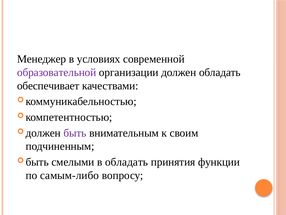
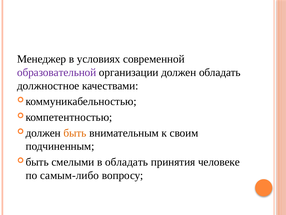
обеспечивает: обеспечивает -> должностное
быть colour: purple -> orange
функции: функции -> человеке
